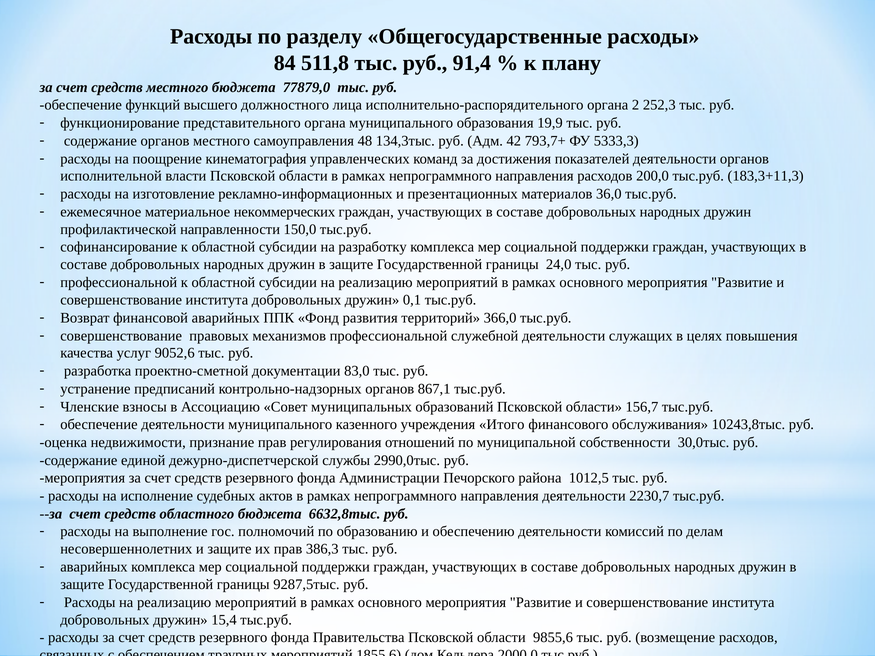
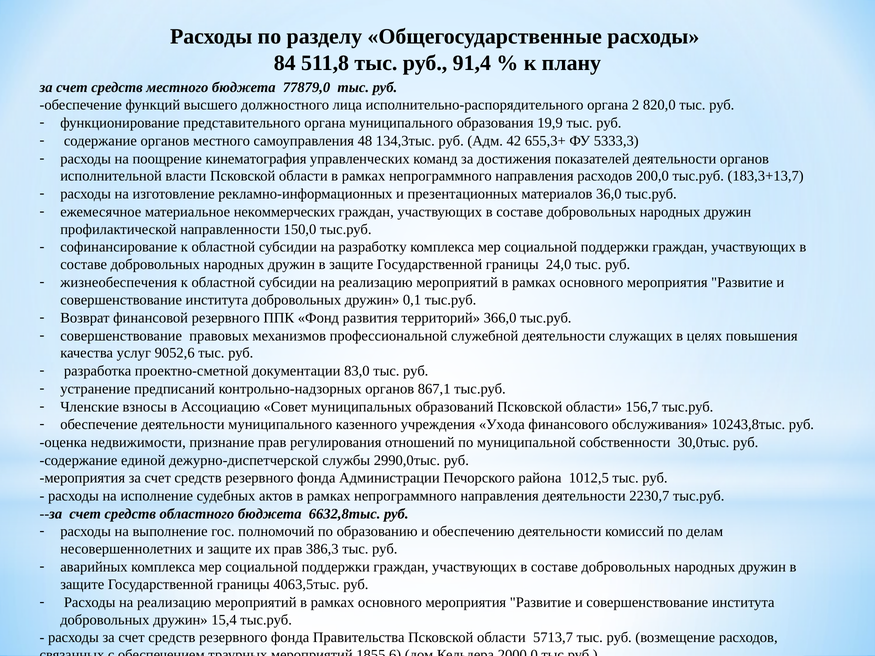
252,3: 252,3 -> 820,0
793,7+: 793,7+ -> 655,3+
183,3+11,3: 183,3+11,3 -> 183,3+13,7
профессиональной at (119, 283): профессиональной -> жизнеобеспечения
финансовой аварийных: аварийных -> резервного
Итого: Итого -> Ухода
9287,5тыс: 9287,5тыс -> 4063,5тыс
9855,6: 9855,6 -> 5713,7
